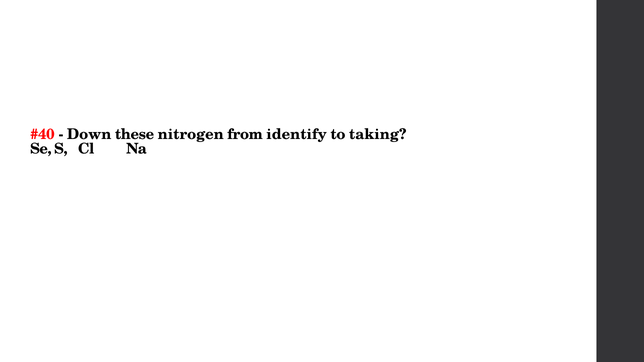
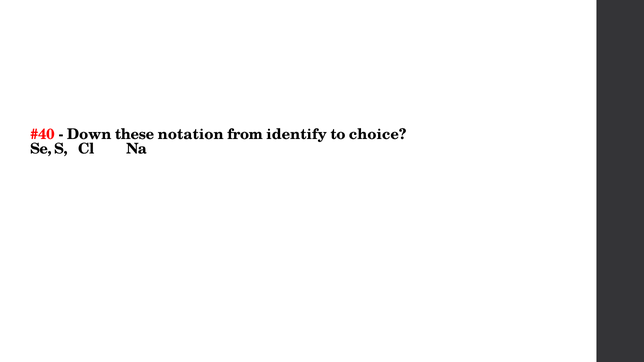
nitrogen: nitrogen -> notation
taking: taking -> choice
